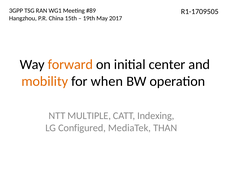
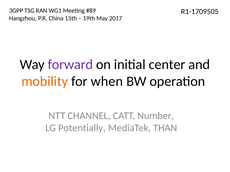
forward colour: orange -> purple
MULTIPLE: MULTIPLE -> CHANNEL
Indexing: Indexing -> Number
Configured: Configured -> Potentially
